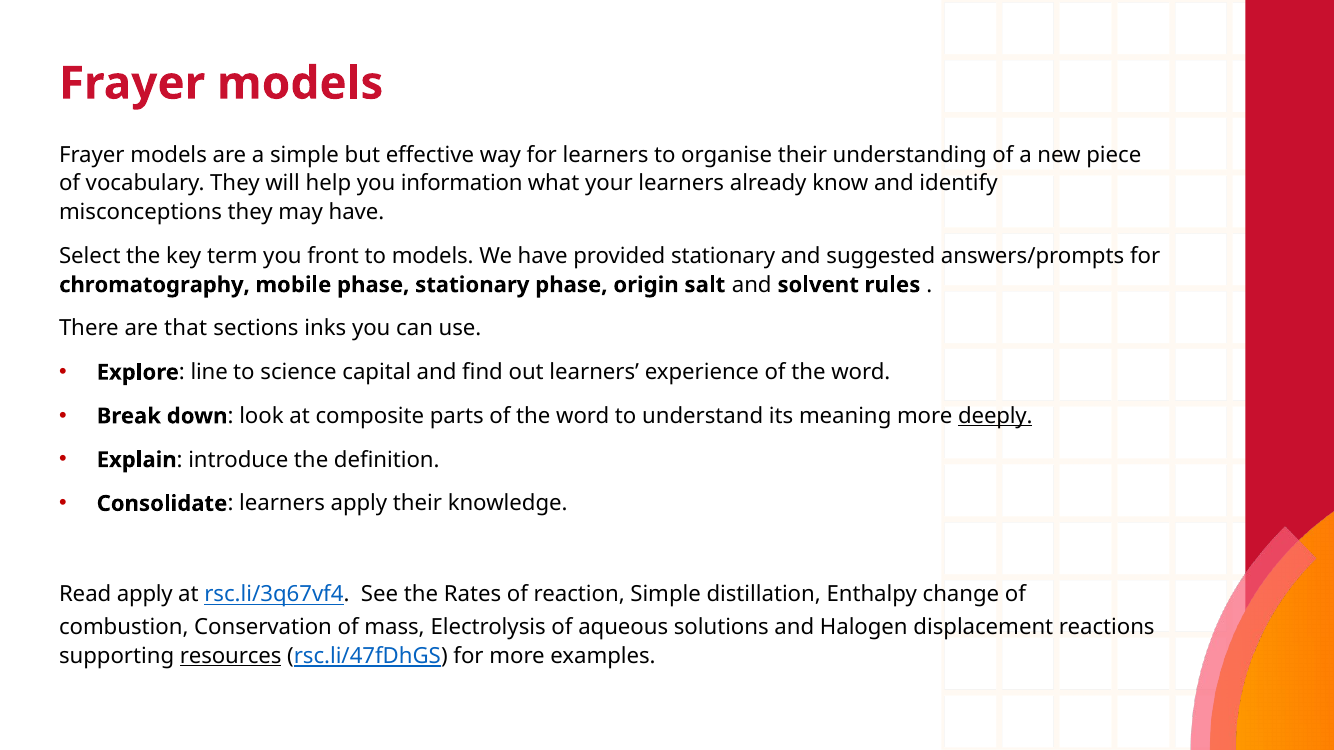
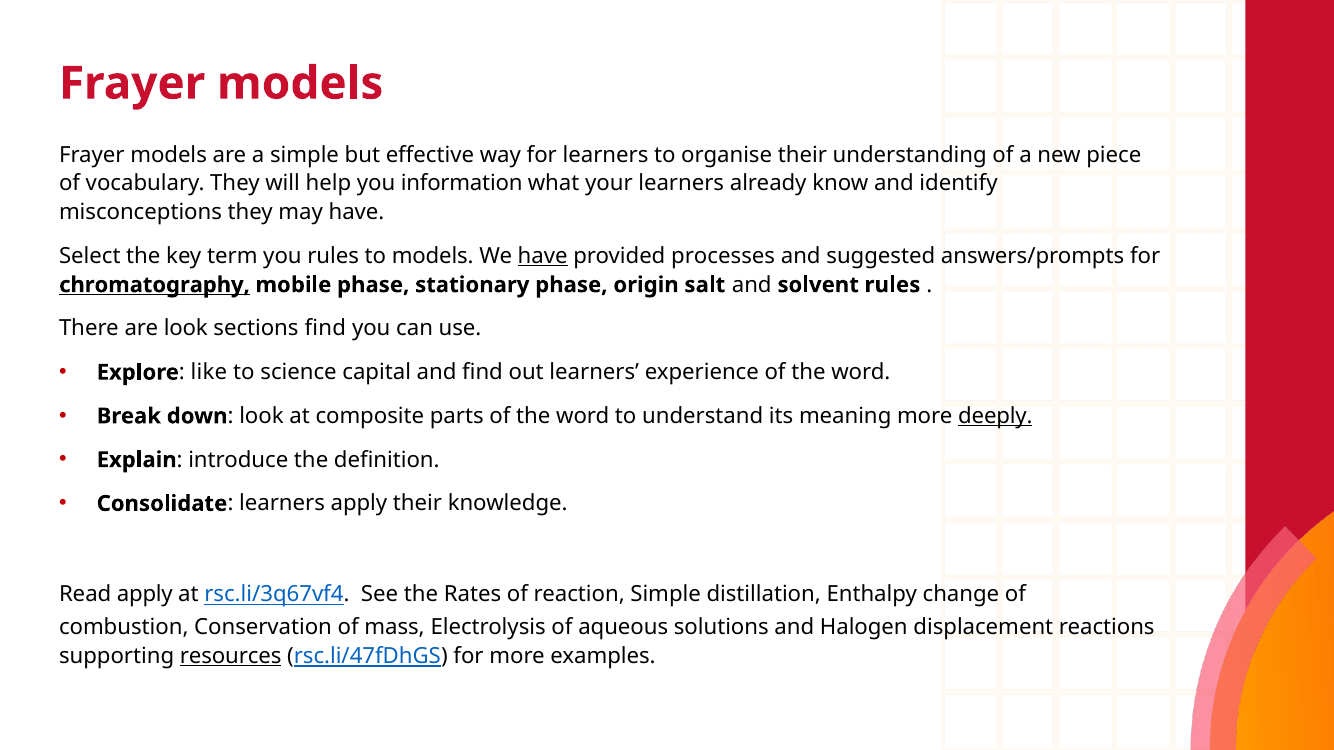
you front: front -> rules
have at (543, 256) underline: none -> present
provided stationary: stationary -> processes
chromatography underline: none -> present
are that: that -> look
sections inks: inks -> find
line: line -> like
